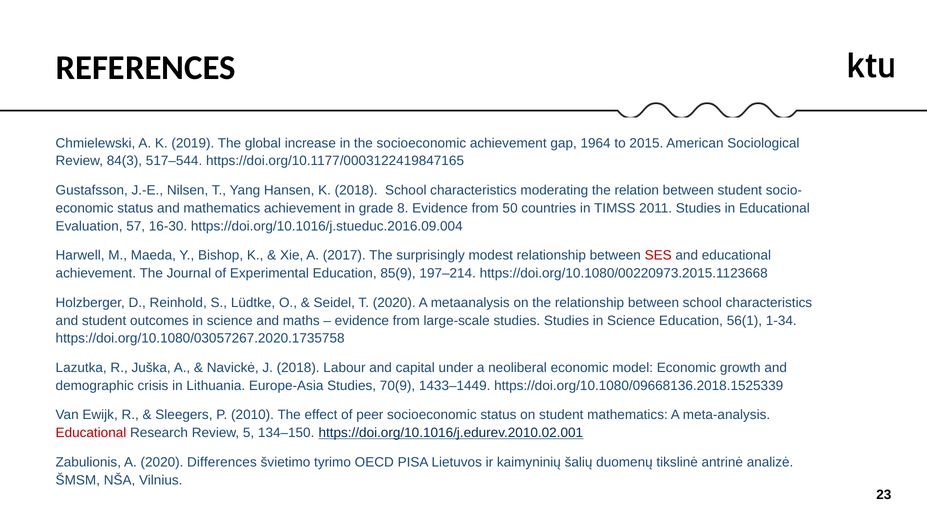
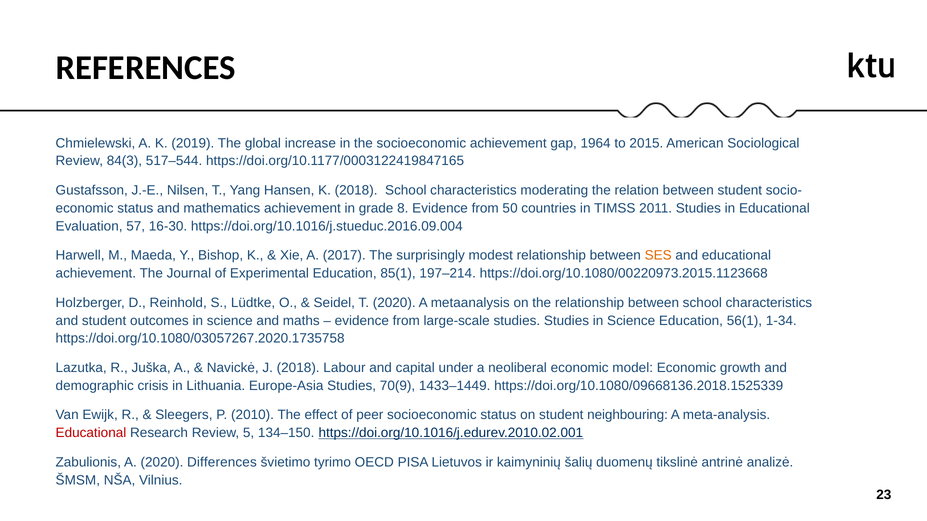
SES colour: red -> orange
85(9: 85(9 -> 85(1
student mathematics: mathematics -> neighbouring
